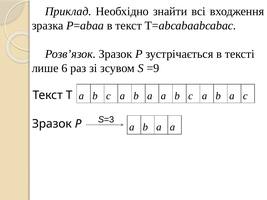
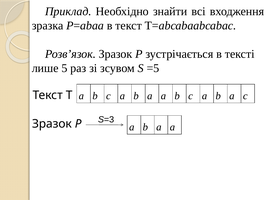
6: 6 -> 5
=9: =9 -> =5
